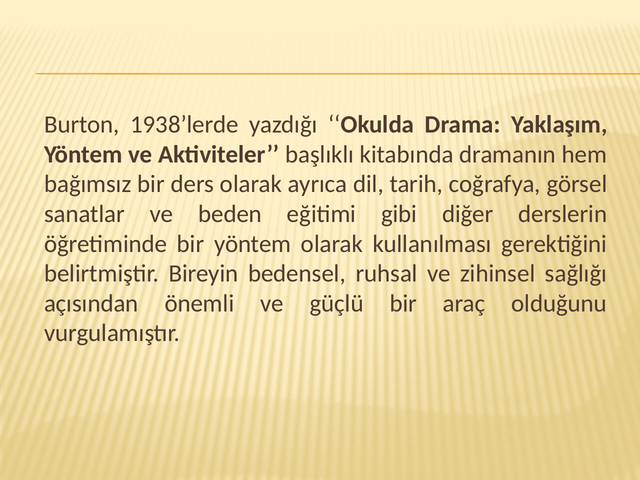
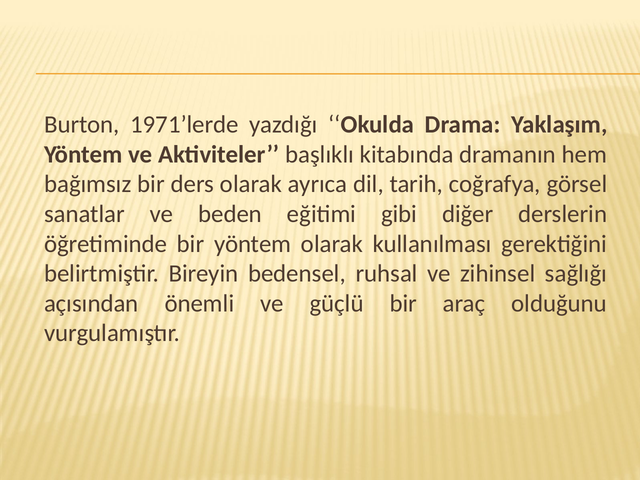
1938’lerde: 1938’lerde -> 1971’lerde
